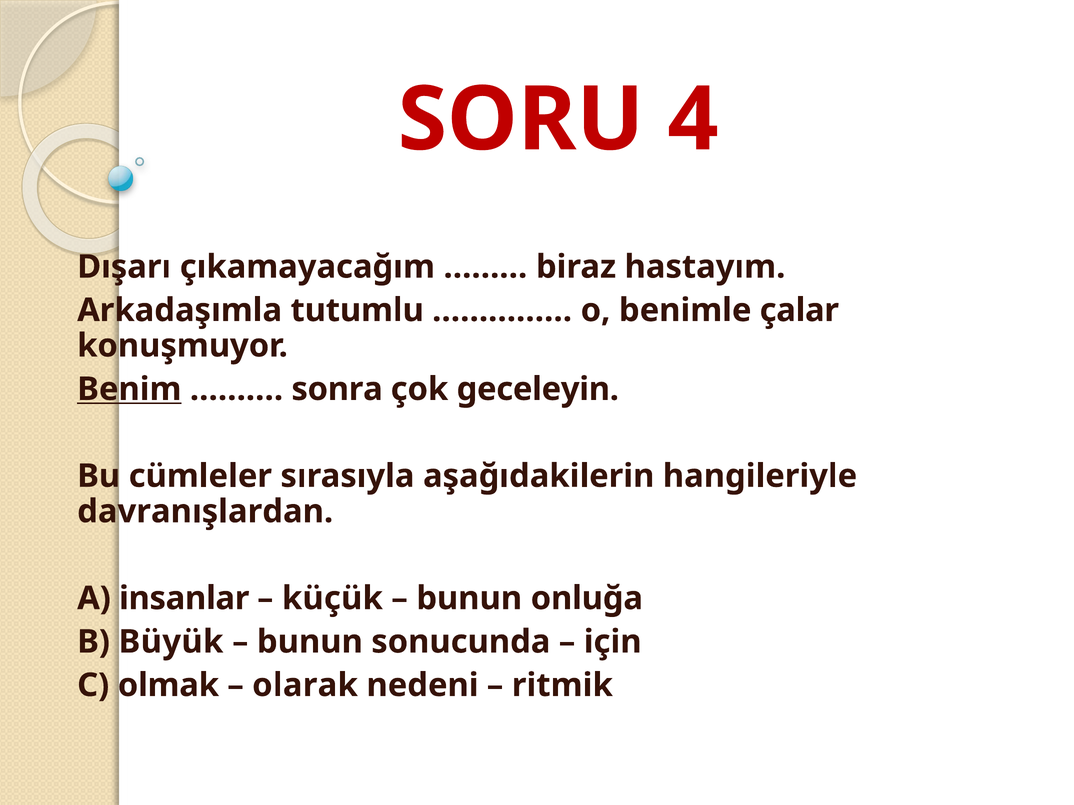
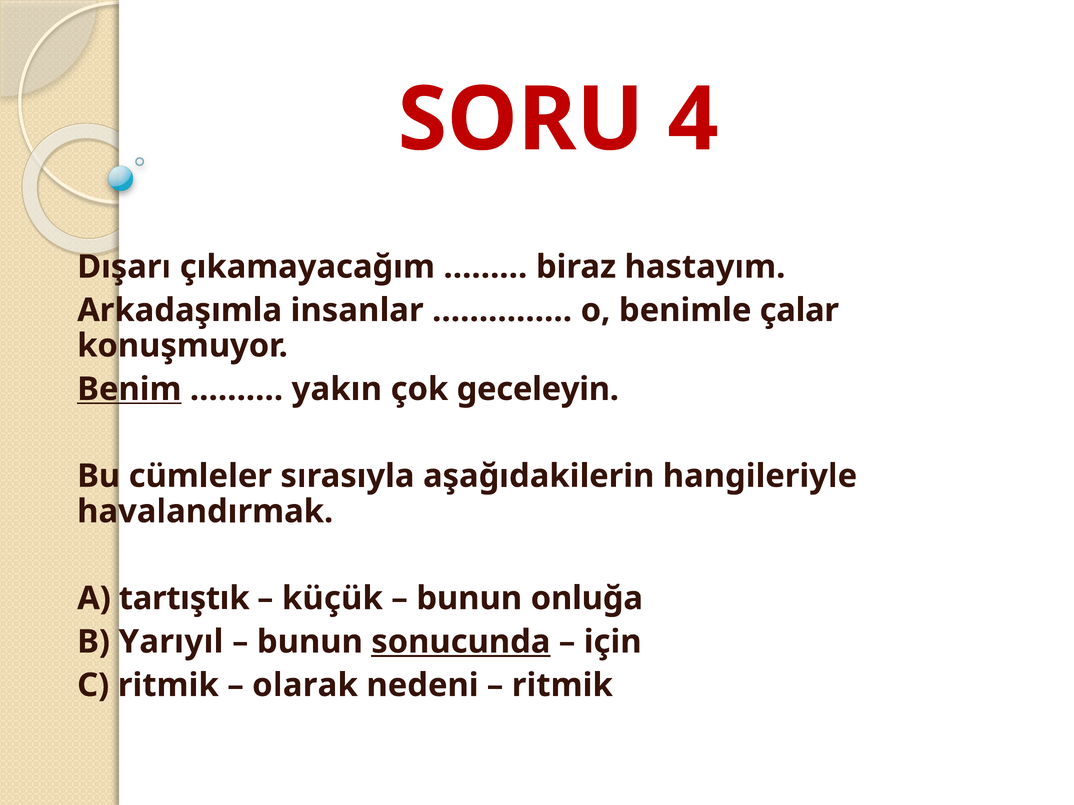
tutumlu: tutumlu -> insanlar
sonra: sonra -> yakın
davranışlardan: davranışlardan -> havalandırmak
insanlar: insanlar -> tartıştık
Büyük: Büyük -> Yarıyıl
sonucunda underline: none -> present
C olmak: olmak -> ritmik
